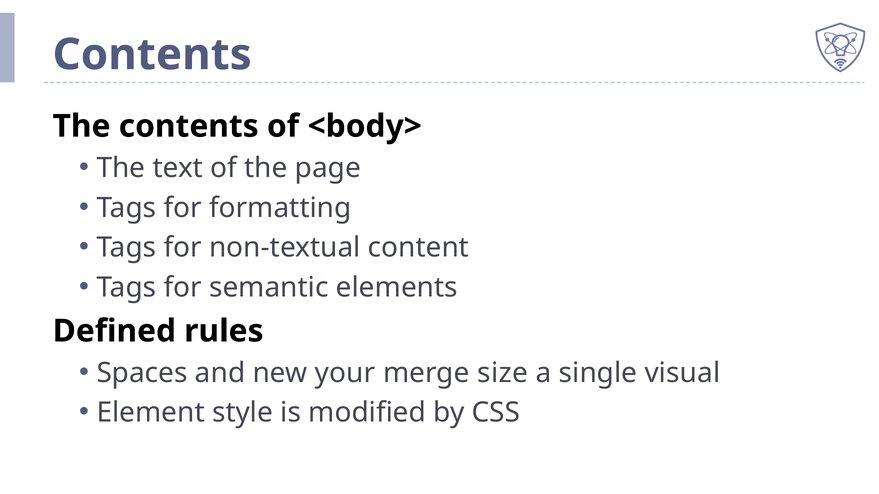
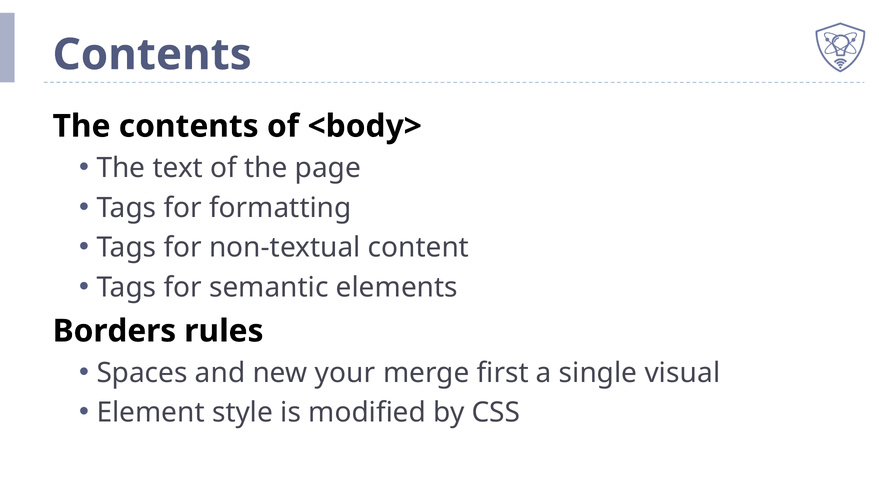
Defined: Defined -> Borders
size: size -> first
